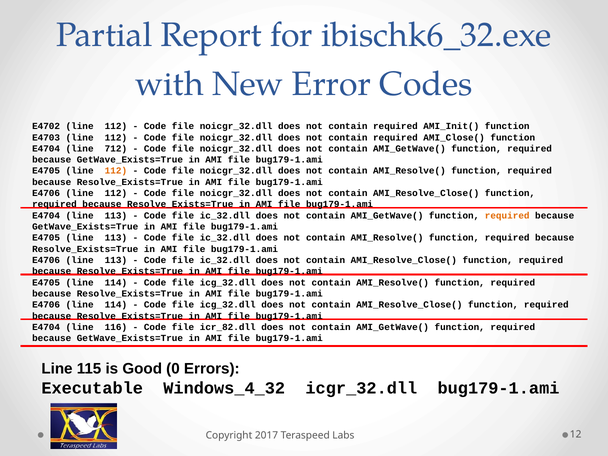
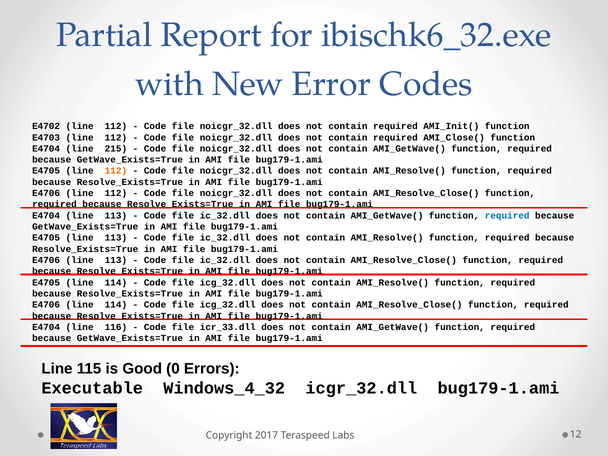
712: 712 -> 215
required at (507, 216) colour: orange -> blue
icr_82.dll: icr_82.dll -> icr_33.dll
